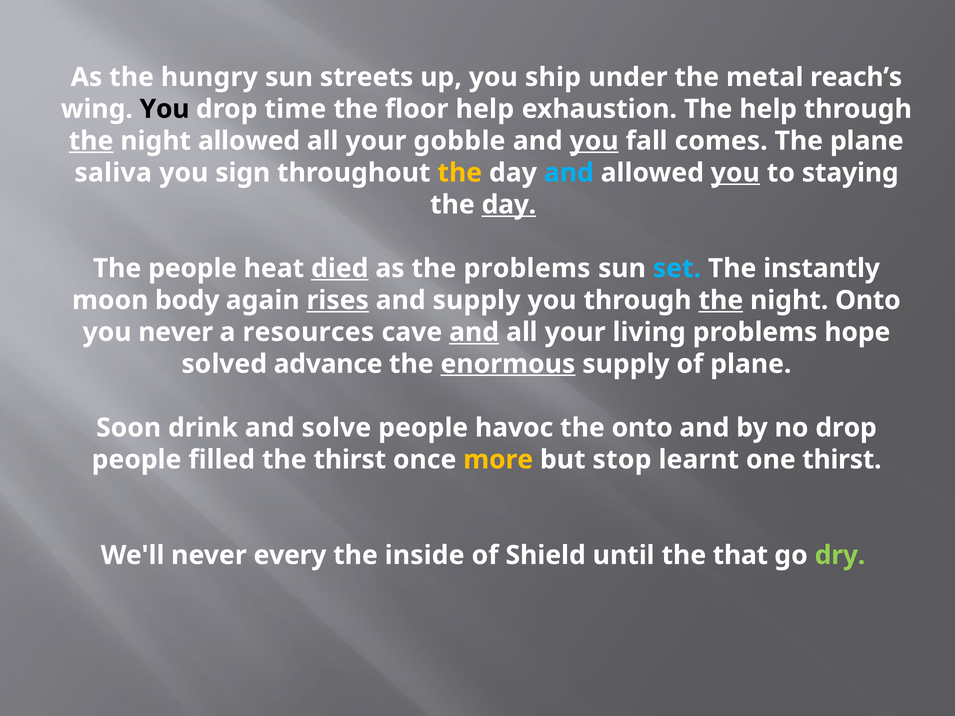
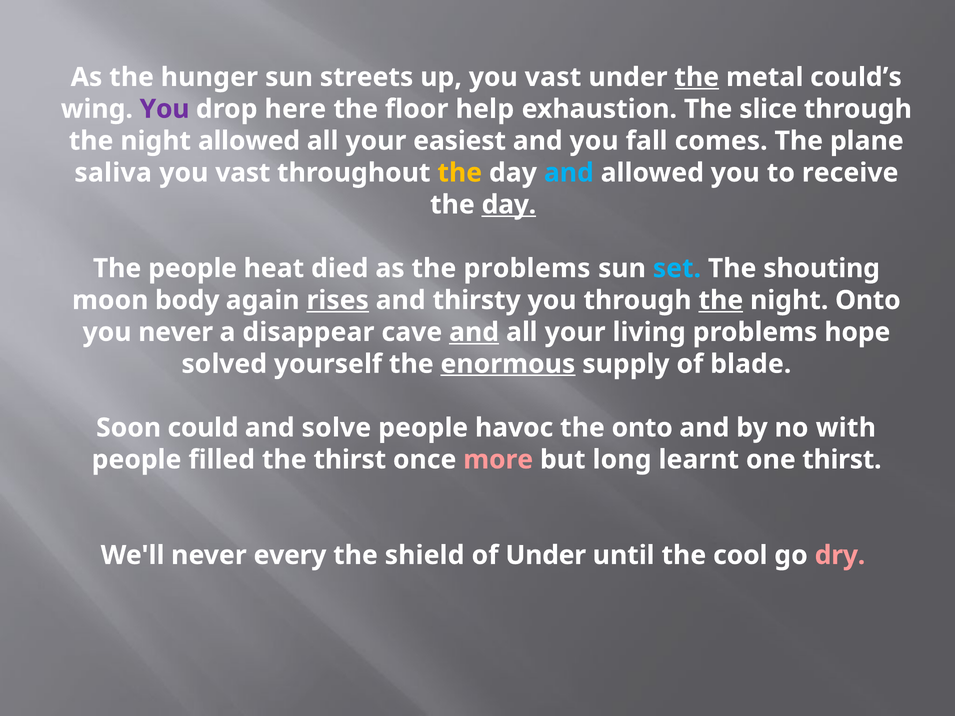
hungry: hungry -> hunger
up you ship: ship -> vast
the at (697, 77) underline: none -> present
reach’s: reach’s -> could’s
You at (165, 109) colour: black -> purple
time: time -> here
The help: help -> slice
the at (91, 141) underline: present -> none
gobble: gobble -> easiest
you at (594, 141) underline: present -> none
sign at (243, 173): sign -> vast
you at (735, 173) underline: present -> none
staying: staying -> receive
died underline: present -> none
instantly: instantly -> shouting
and supply: supply -> thirsty
resources: resources -> disappear
advance: advance -> yourself
of plane: plane -> blade
drink: drink -> could
no drop: drop -> with
more colour: yellow -> pink
stop: stop -> long
inside: inside -> shield
of Shield: Shield -> Under
that: that -> cool
dry colour: light green -> pink
